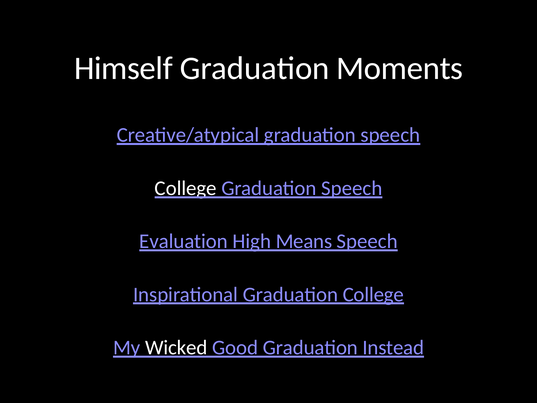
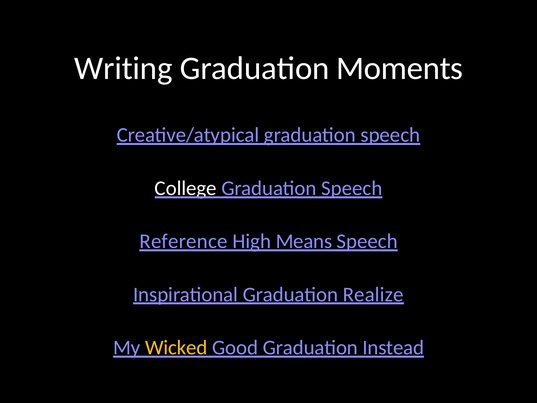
Himself: Himself -> Writing
Evaluation: Evaluation -> Reference
Graduation College: College -> Realize
Wicked colour: white -> yellow
